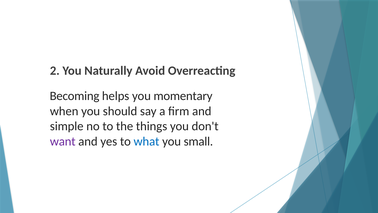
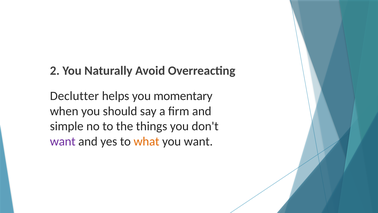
Becoming: Becoming -> Declutter
what colour: blue -> orange
you small: small -> want
